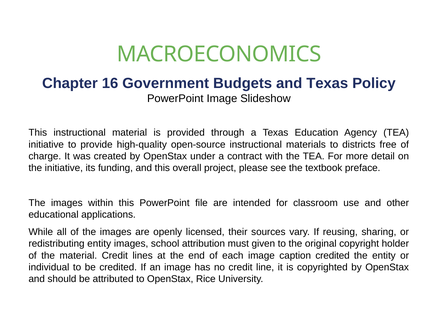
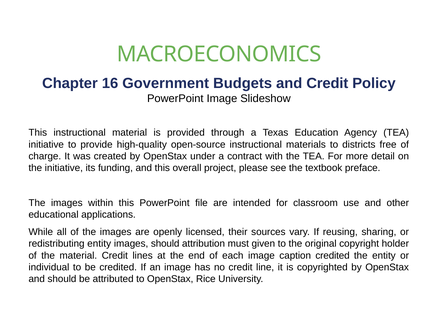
and Texas: Texas -> Credit
images school: school -> should
